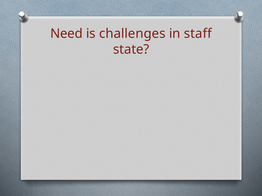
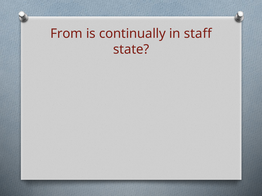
Need: Need -> From
challenges: challenges -> continually
